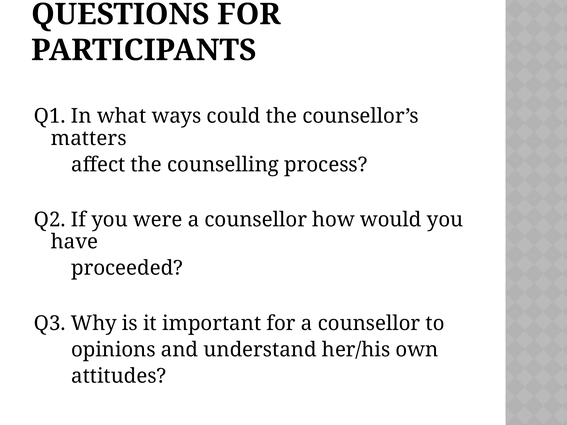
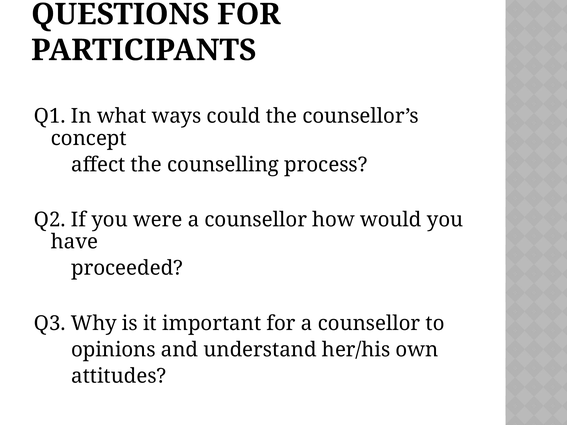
matters: matters -> concept
